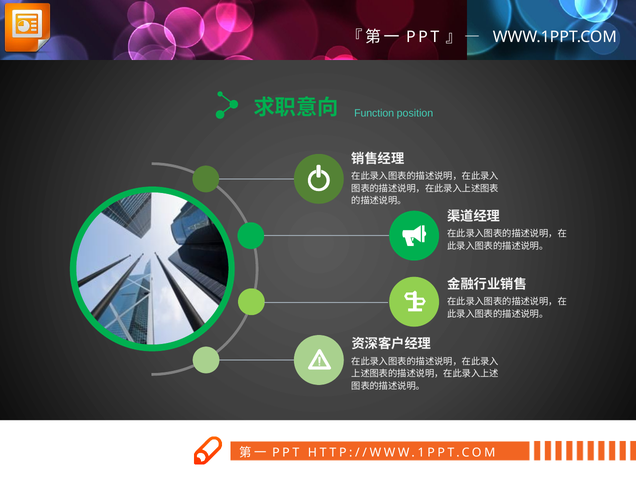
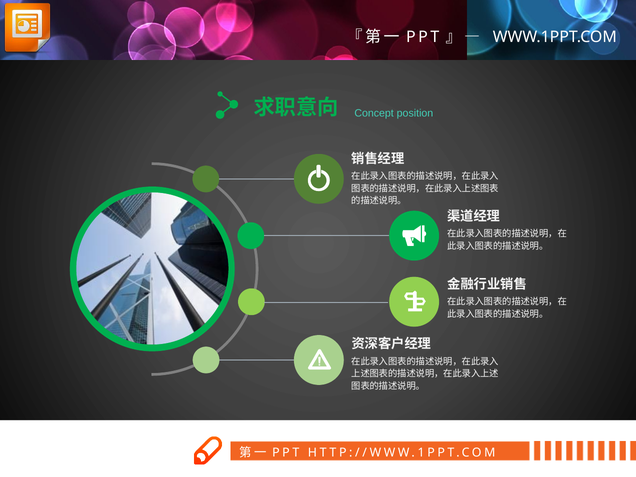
Function: Function -> Concept
